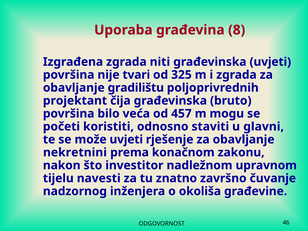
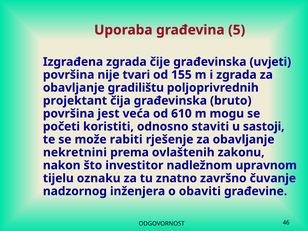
8: 8 -> 5
niti: niti -> čije
325: 325 -> 155
bilo: bilo -> jest
457: 457 -> 610
glavni: glavni -> sastoji
može uvjeti: uvjeti -> rabiti
konačnom: konačnom -> ovlaštenih
navesti: navesti -> oznaku
okoliša: okoliša -> obaviti
